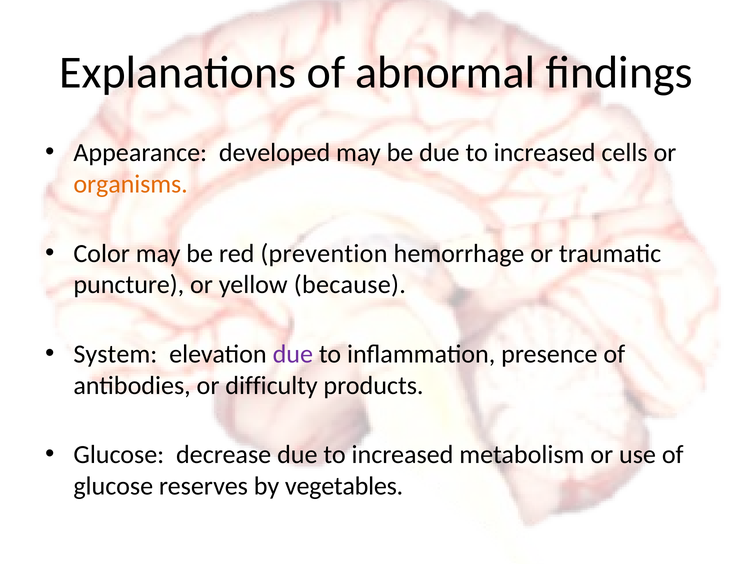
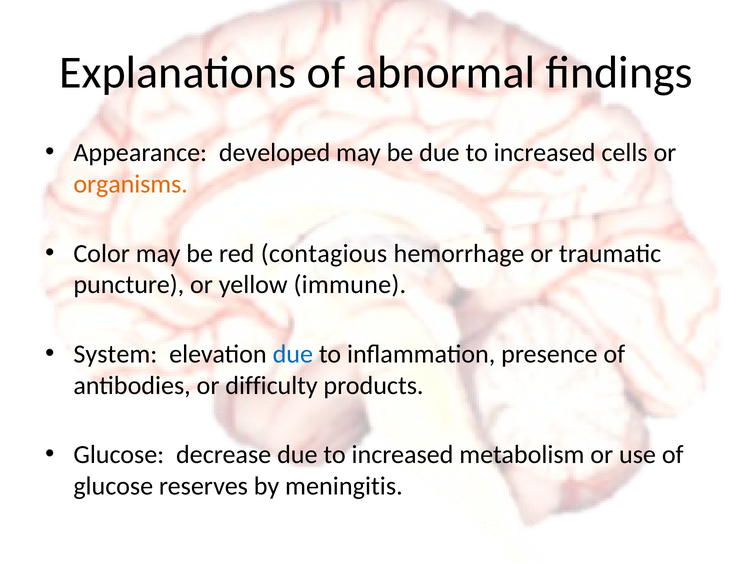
prevention: prevention -> contagious
because: because -> immune
due at (293, 355) colour: purple -> blue
vegetables: vegetables -> meningitis
